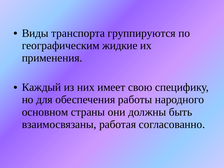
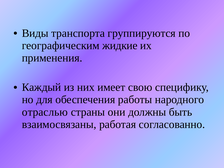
основном: основном -> отраслью
